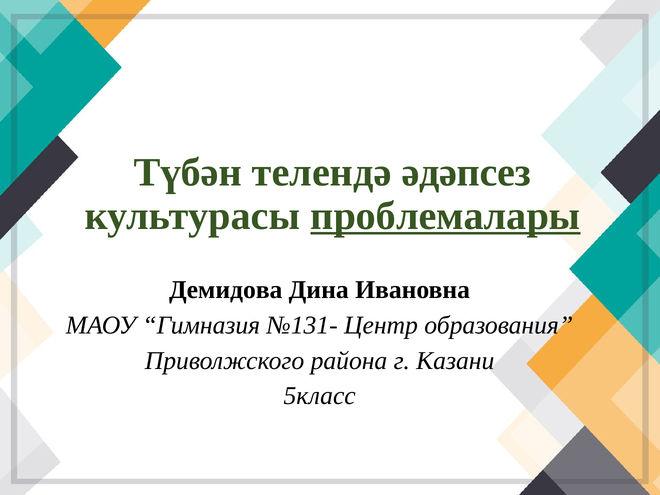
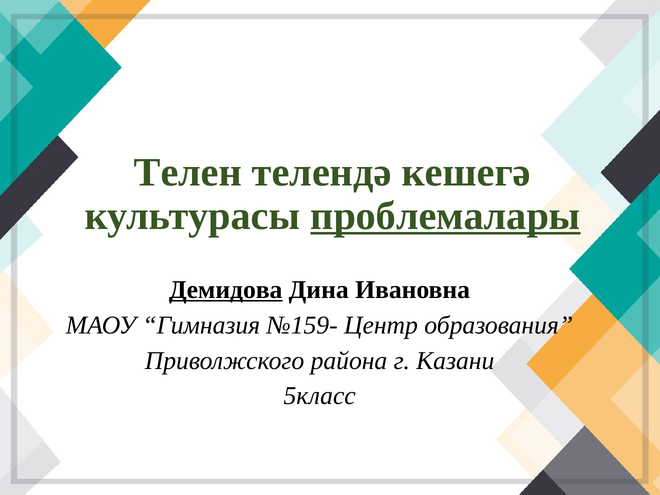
Түбән: Түбән -> Телен
әдәпсез: әдәпсез -> кешегә
Демидова underline: none -> present
№131-: №131- -> №159-
